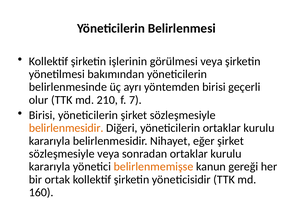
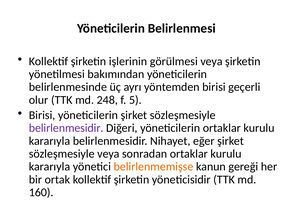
210: 210 -> 248
7: 7 -> 5
belirlenmesidir at (66, 128) colour: orange -> purple
